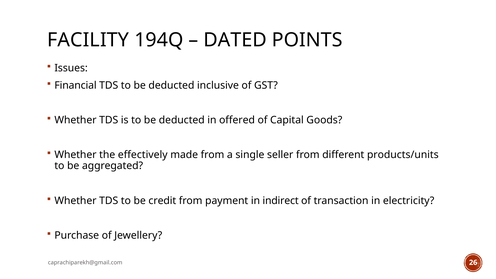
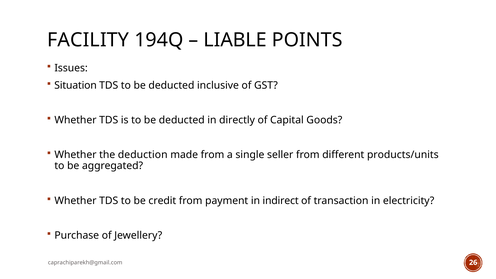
DATED: DATED -> LIABLE
Financial: Financial -> Situation
offered: offered -> directly
effectively: effectively -> deduction
